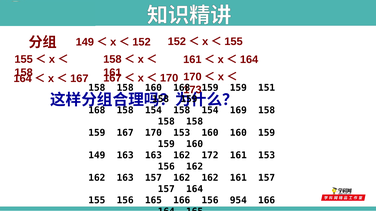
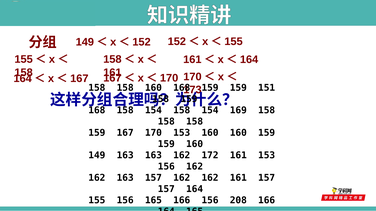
954: 954 -> 208
